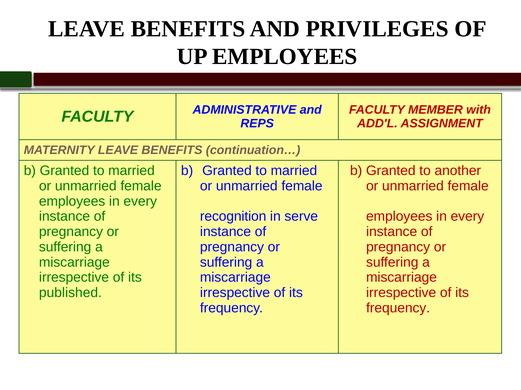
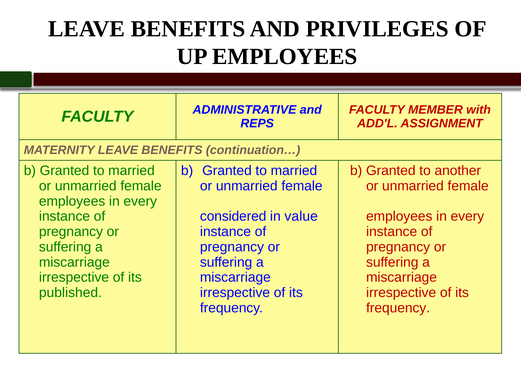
recognition: recognition -> considered
serve: serve -> value
